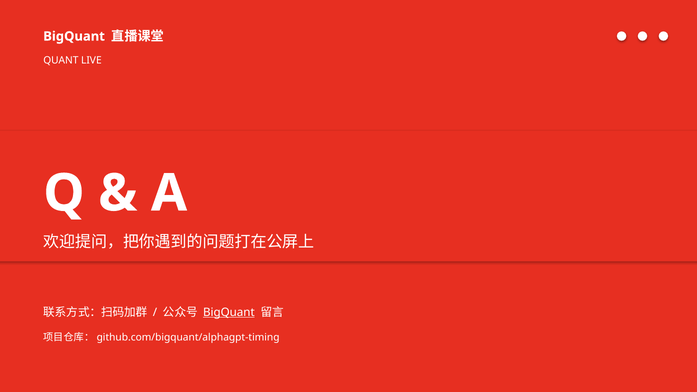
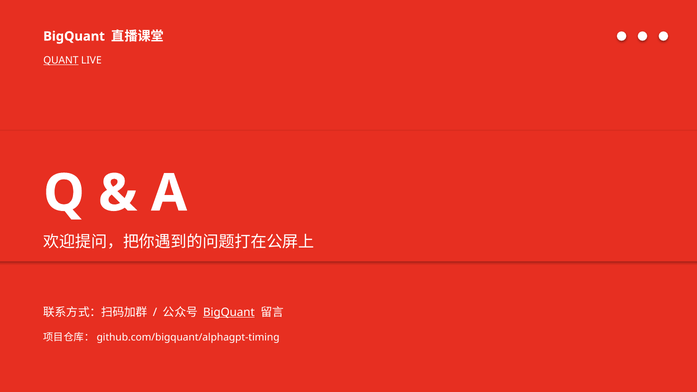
QUANT underline: none -> present
